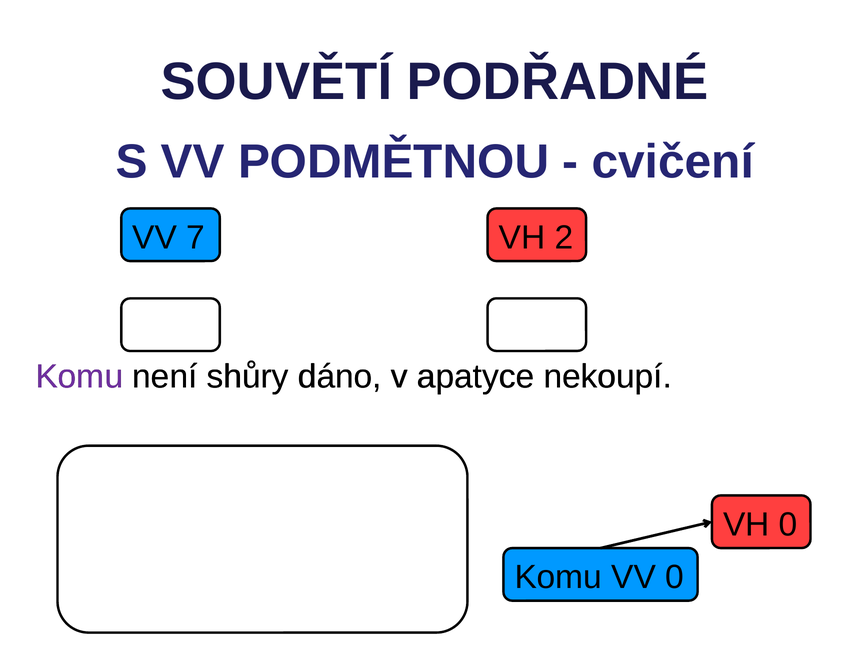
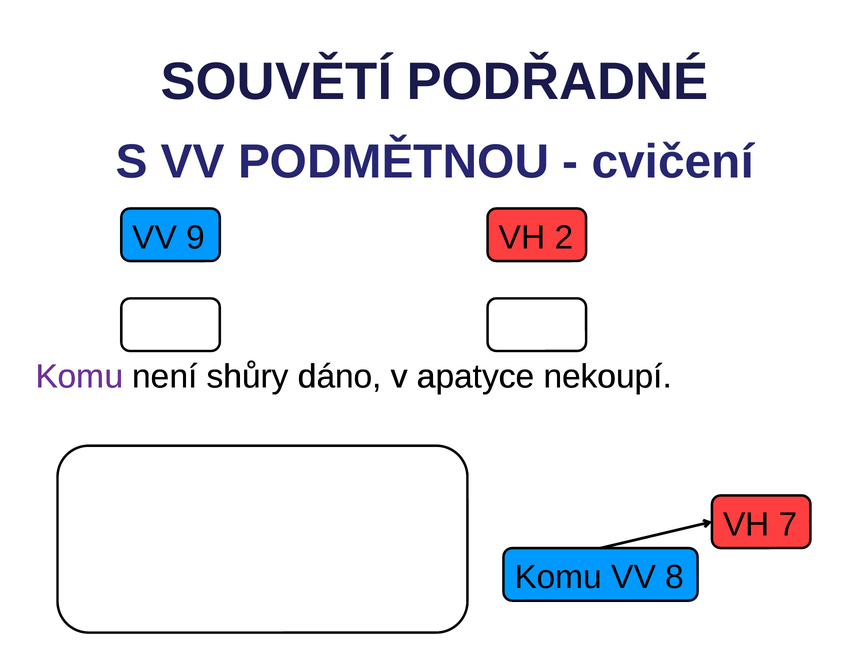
7: 7 -> 9
VH 0: 0 -> 7
VV 0: 0 -> 8
